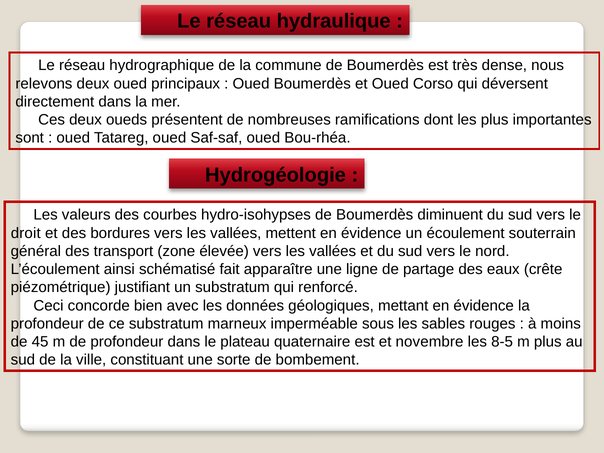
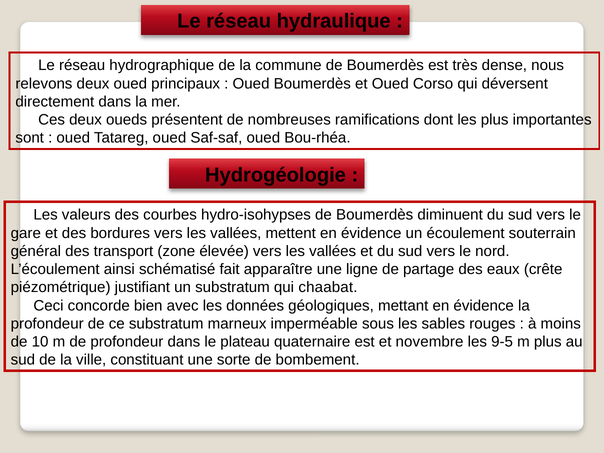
droit: droit -> gare
renforcé: renforcé -> chaabat
45: 45 -> 10
8-5: 8-5 -> 9-5
